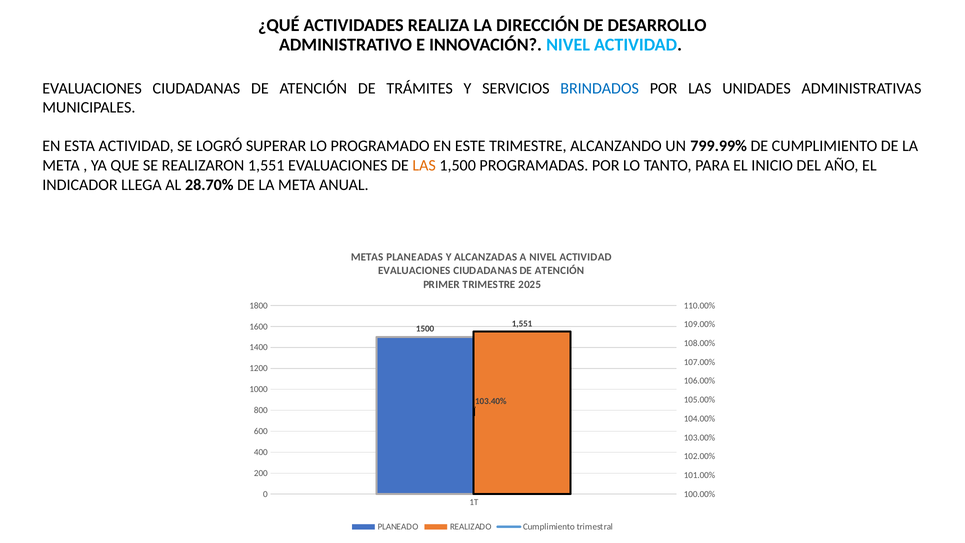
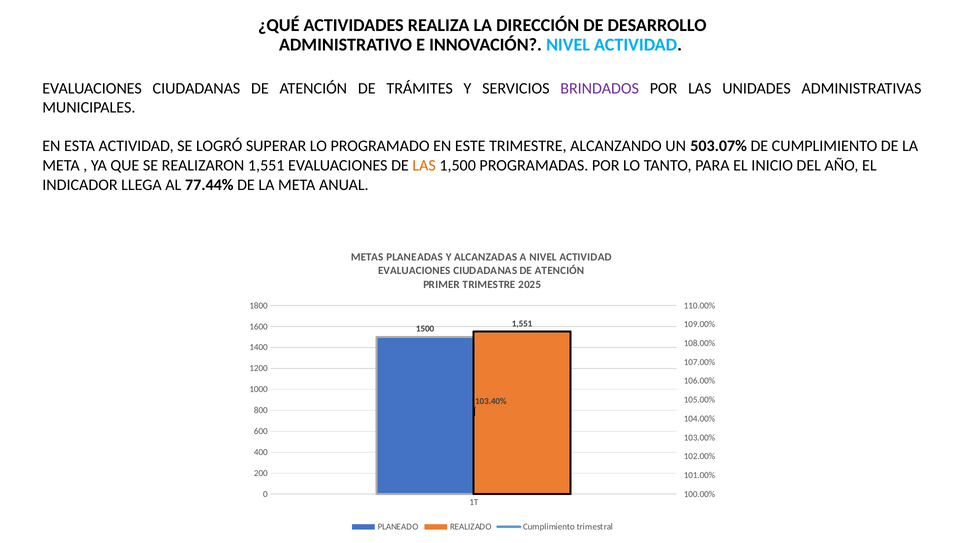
BRINDADOS colour: blue -> purple
799.99%: 799.99% -> 503.07%
28.70%: 28.70% -> 77.44%
